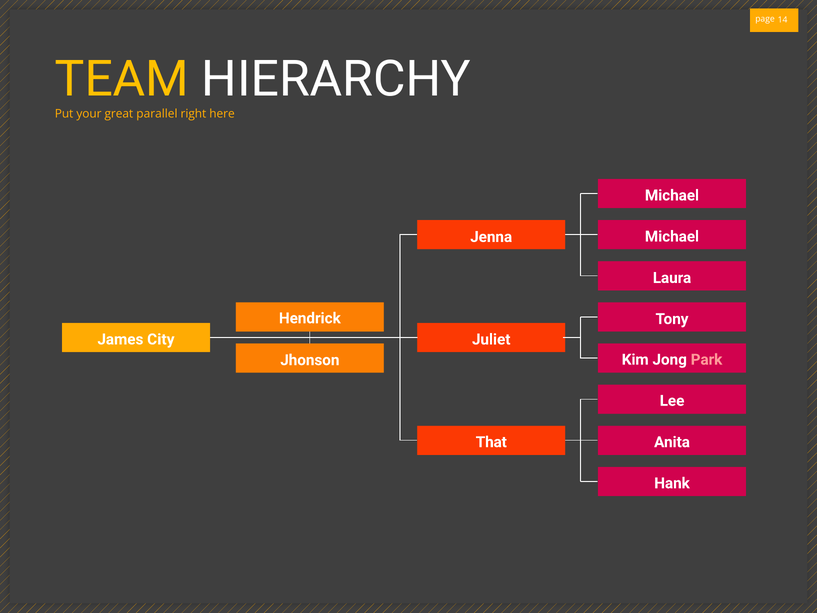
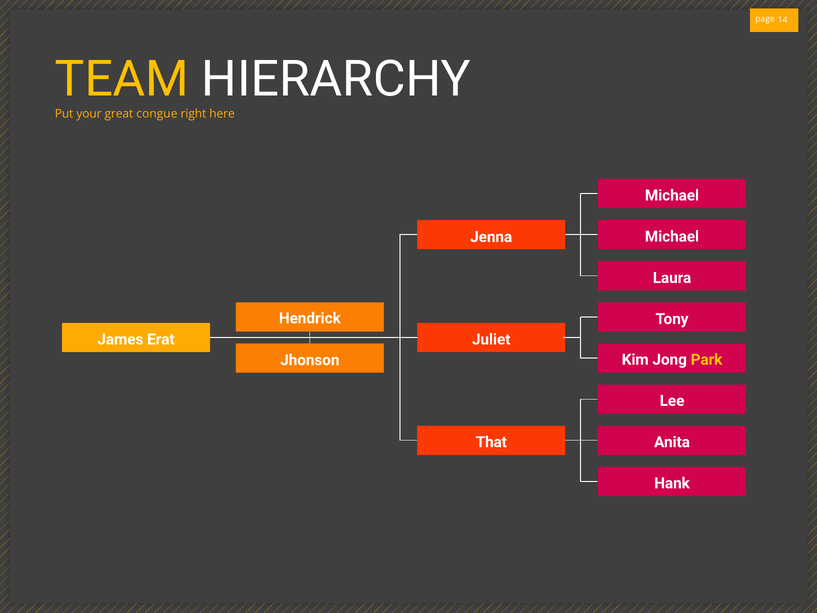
parallel: parallel -> congue
City: City -> Erat
Park colour: pink -> yellow
